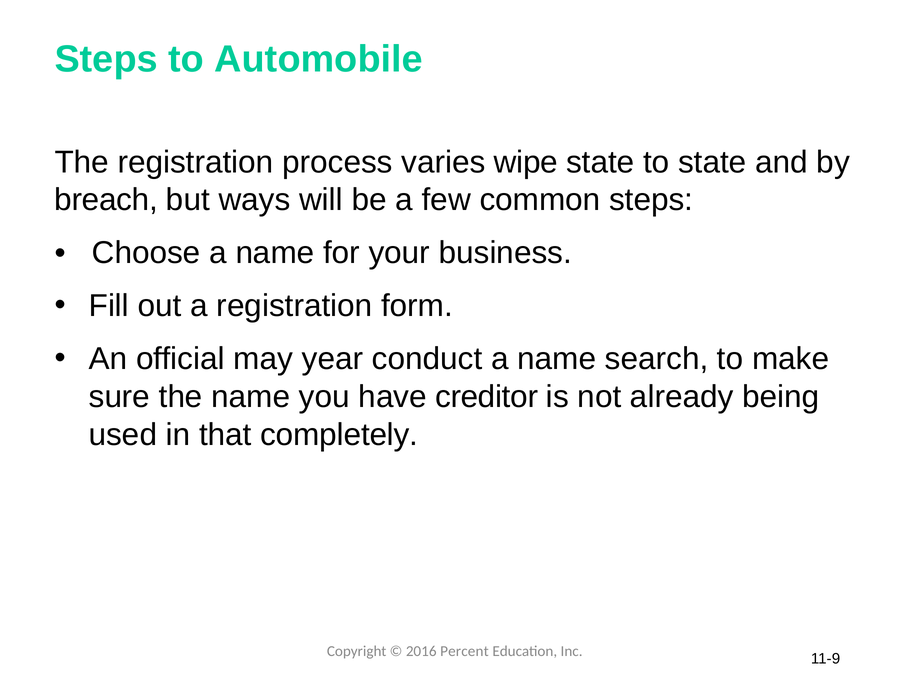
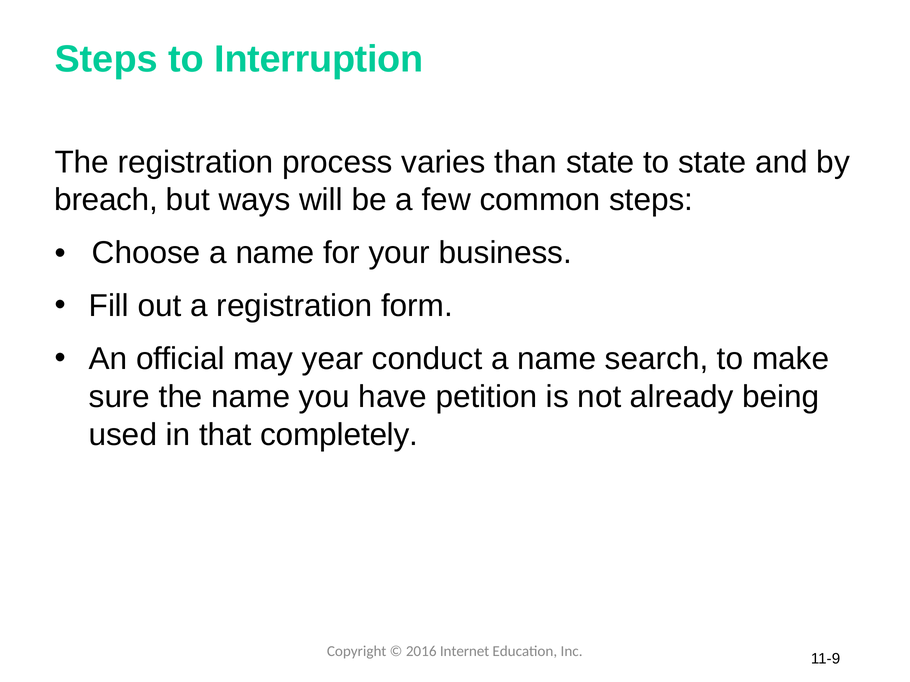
Automobile: Automobile -> Interruption
wipe: wipe -> than
creditor: creditor -> petition
Percent: Percent -> Internet
